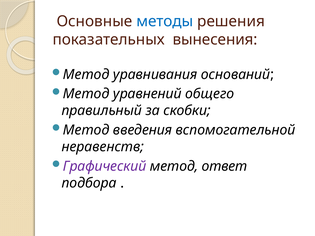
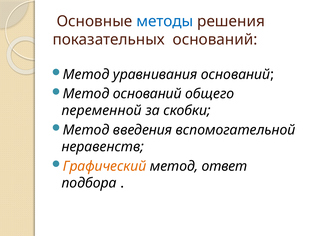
показательных вынесения: вынесения -> оснований
Метод уравнений: уравнений -> оснований
правильный: правильный -> переменной
Графический colour: purple -> orange
